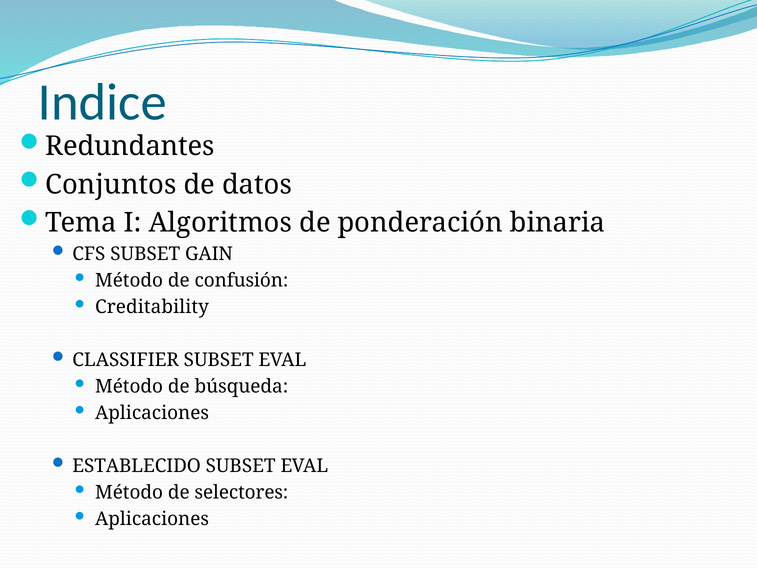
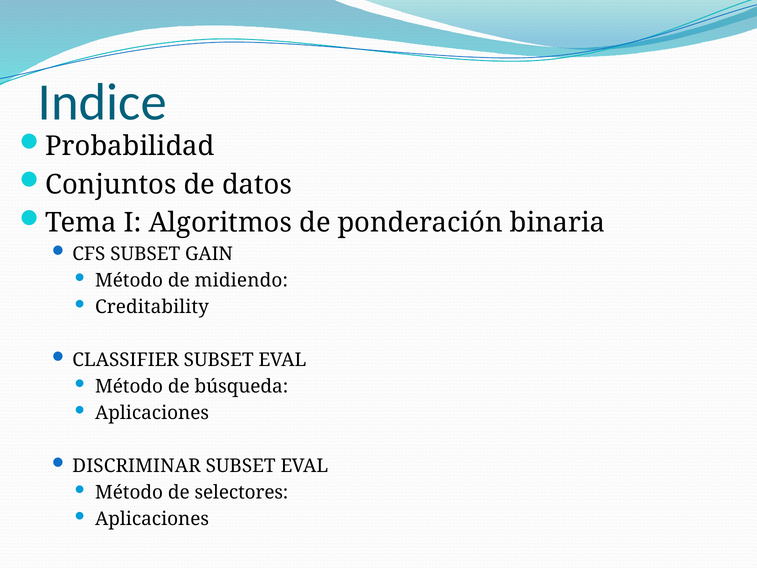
Redundantes: Redundantes -> Probabilidad
confusión: confusión -> midiendo
ESTABLECIDO: ESTABLECIDO -> DISCRIMINAR
